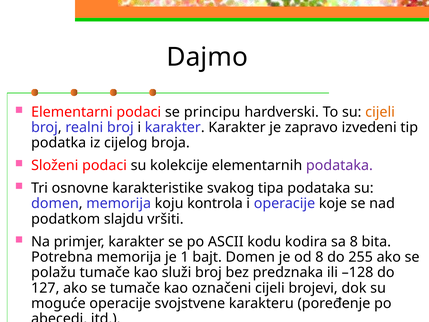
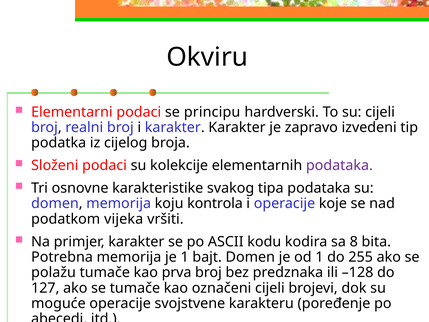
Dajmo: Dajmo -> Okviru
cijeli at (380, 112) colour: orange -> black
slajdu: slajdu -> vijeka
od 8: 8 -> 1
služi: služi -> prva
